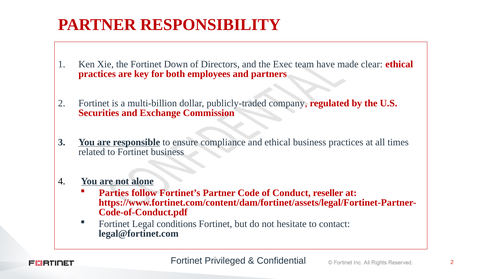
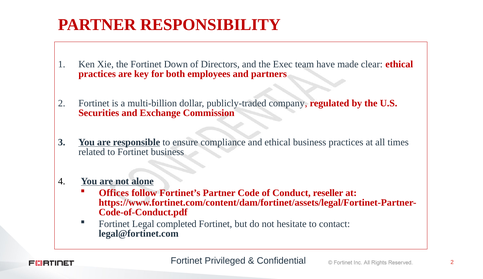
Parties: Parties -> Offices
conditions: conditions -> completed
